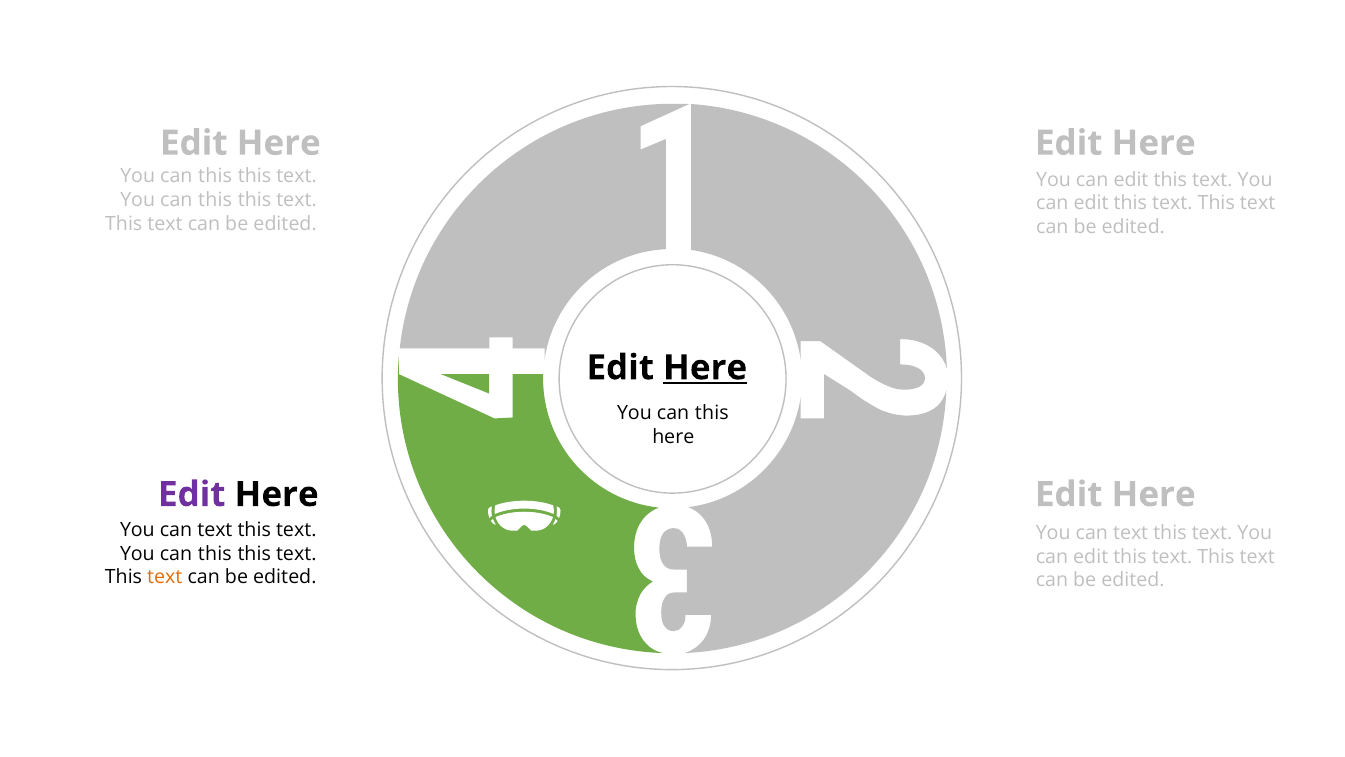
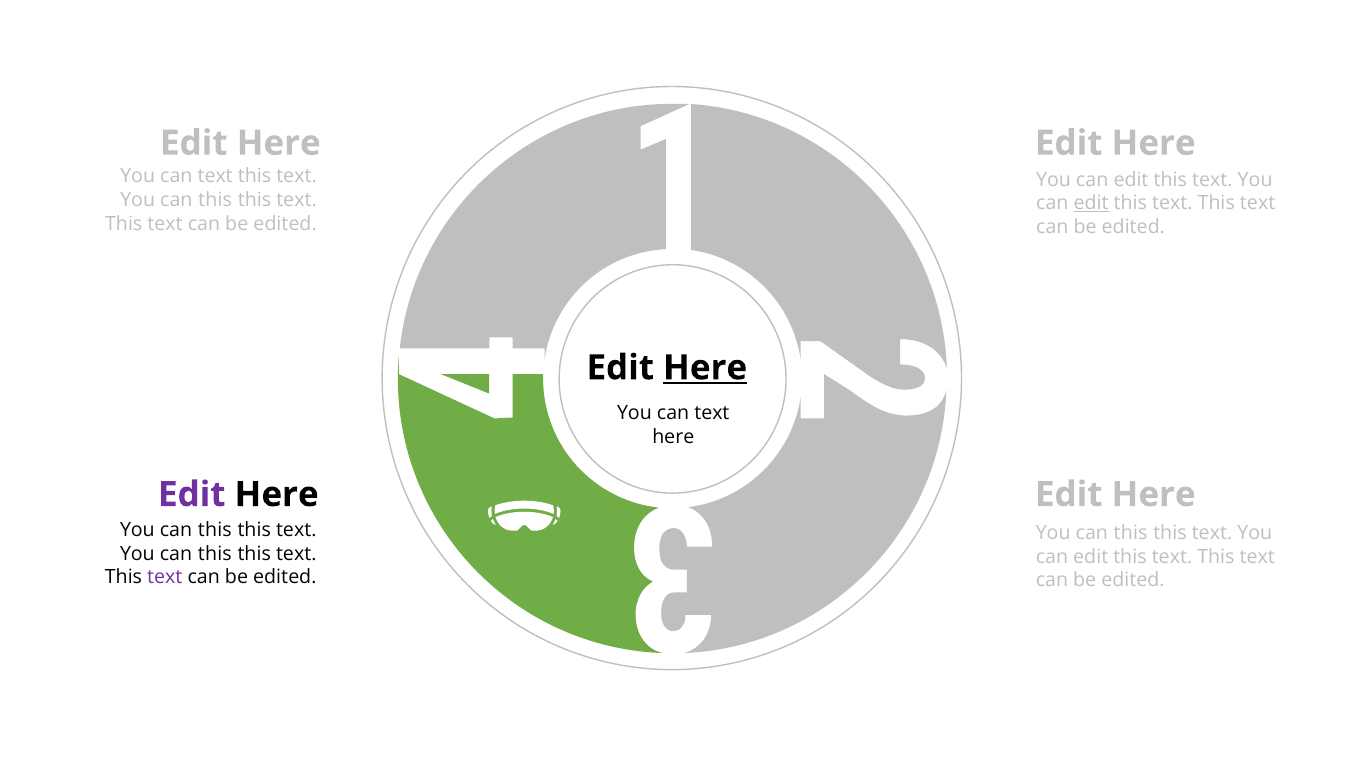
this at (215, 176): this -> text
edit at (1091, 203) underline: none -> present
this at (712, 413): this -> text
text at (215, 530): text -> this
text at (1131, 533): text -> this
text at (165, 577) colour: orange -> purple
